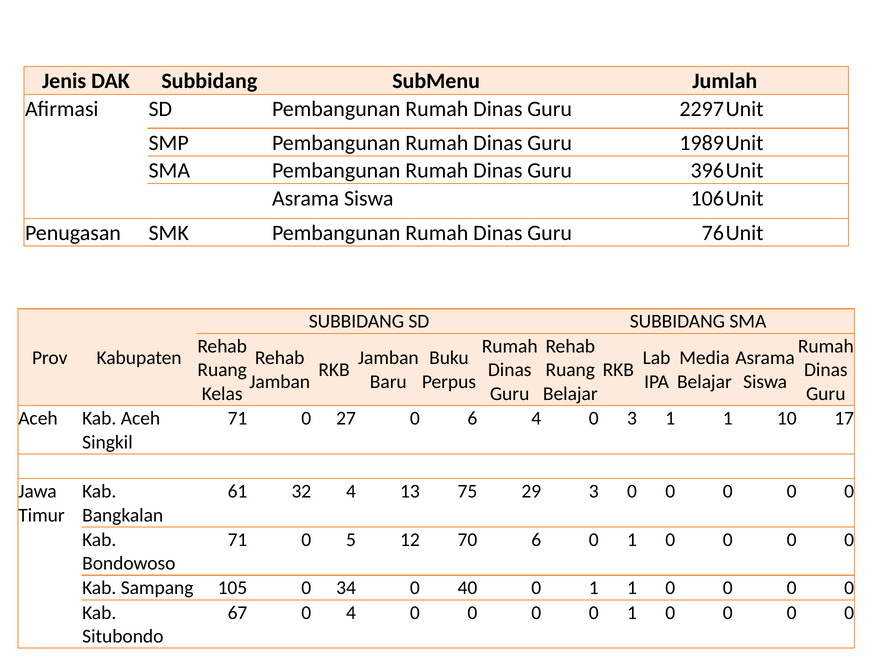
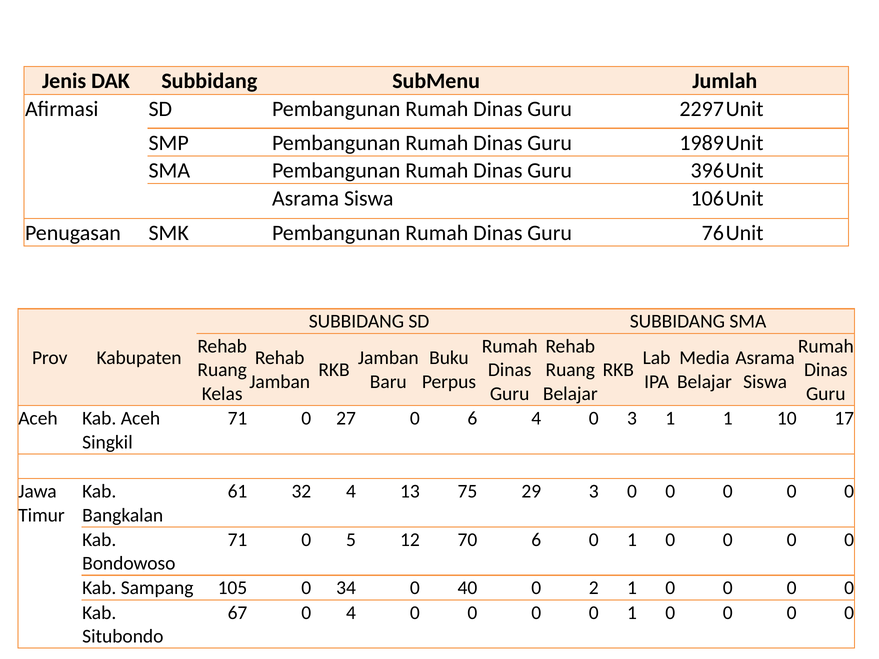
40 0 1: 1 -> 2
